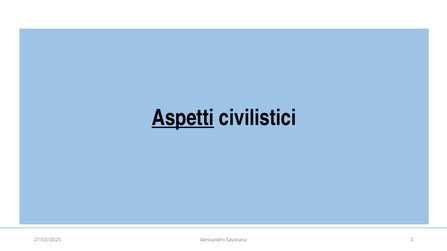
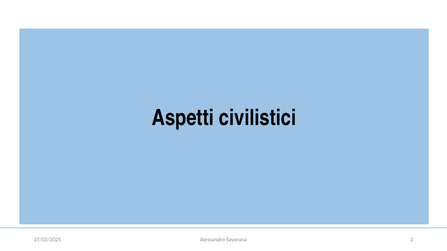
Aspetti underline: present -> none
